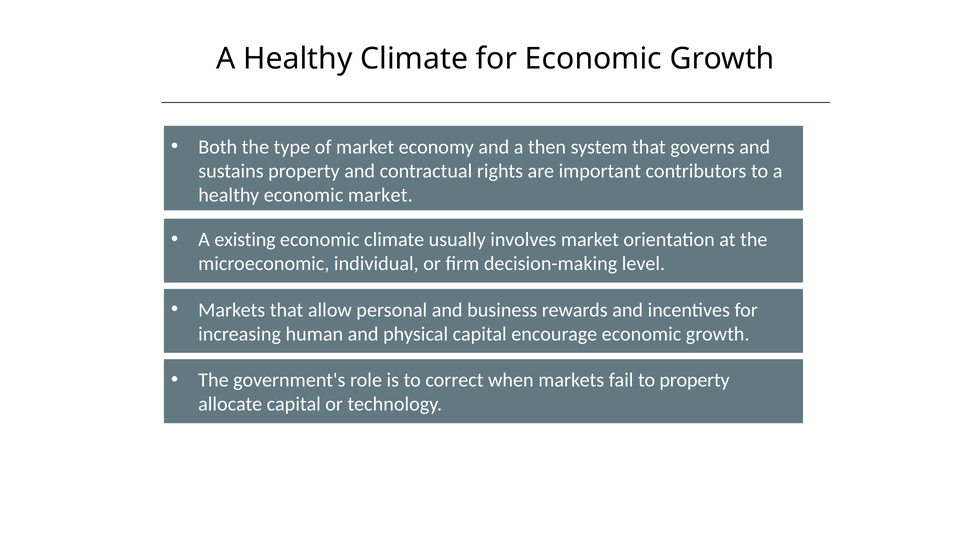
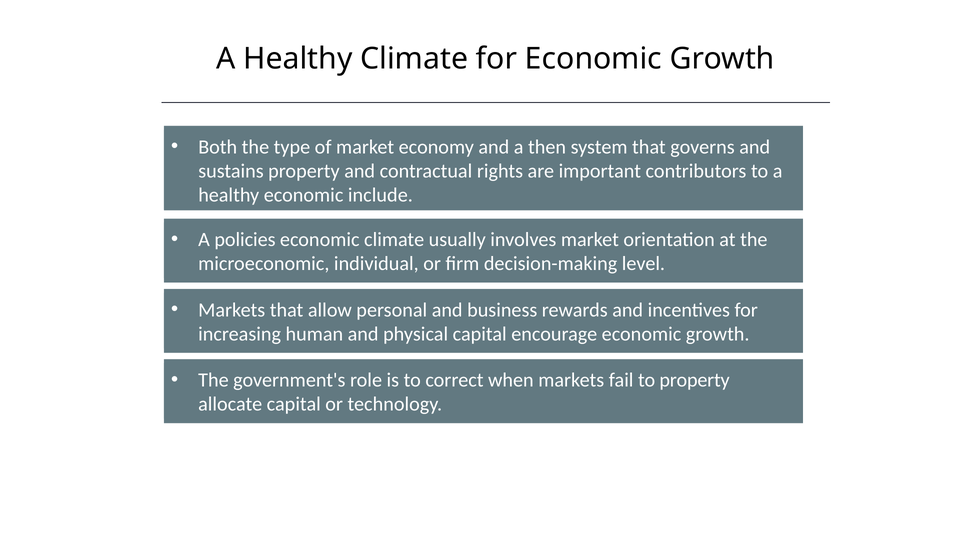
economic market: market -> include
existing: existing -> policies
